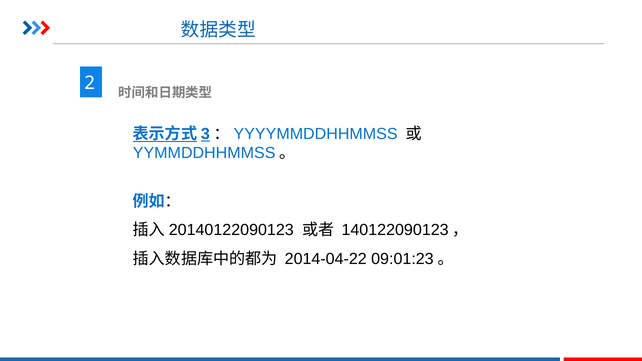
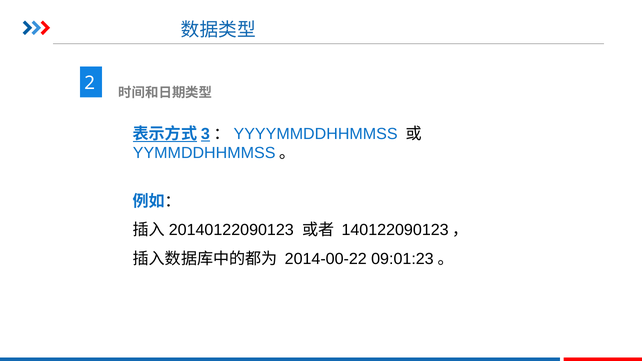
2014-04-22: 2014-04-22 -> 2014-00-22
